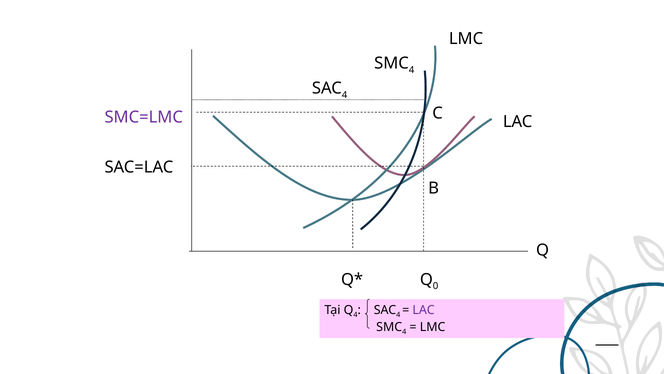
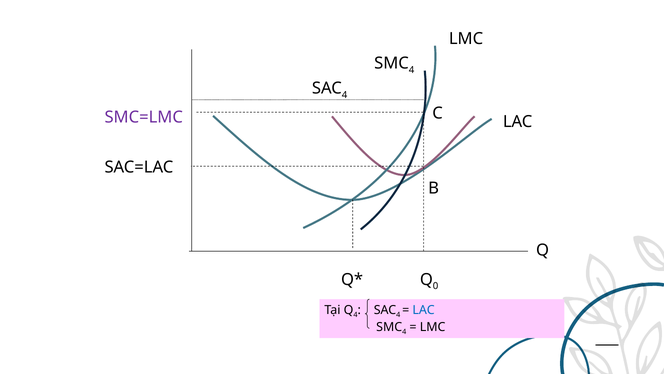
LAC at (424, 310) colour: purple -> blue
